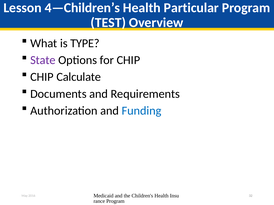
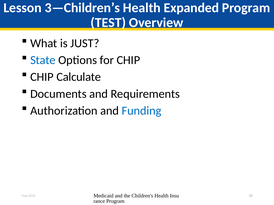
4—Children’s: 4—Children’s -> 3—Children’s
Particular: Particular -> Expanded
TYPE: TYPE -> JUST
State colour: purple -> blue
